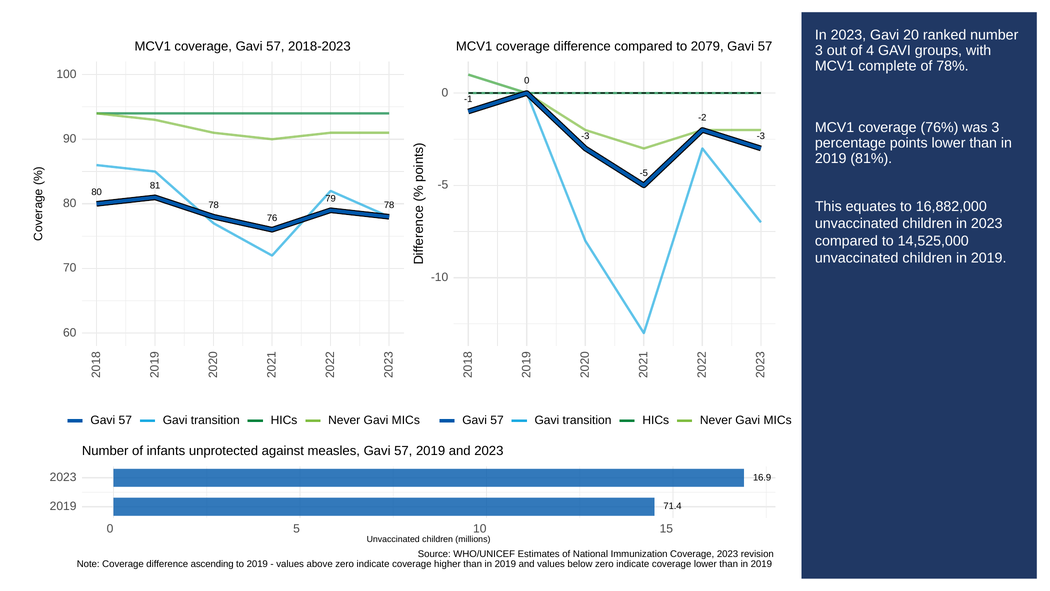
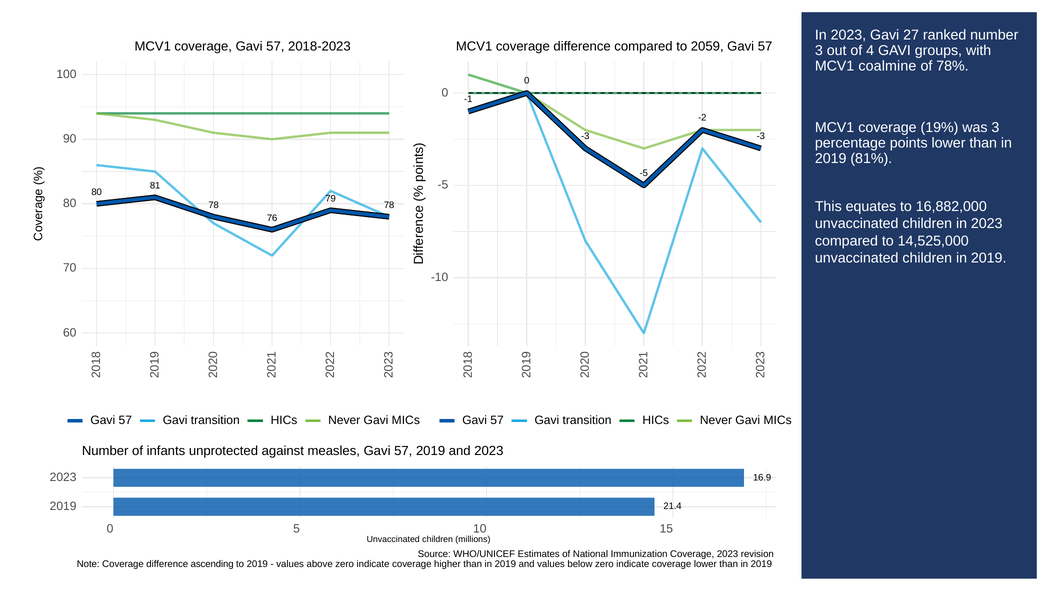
20: 20 -> 27
2079: 2079 -> 2059
complete: complete -> coalmine
76%: 76% -> 19%
71.4: 71.4 -> 21.4
